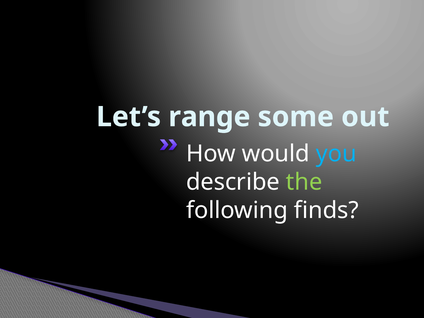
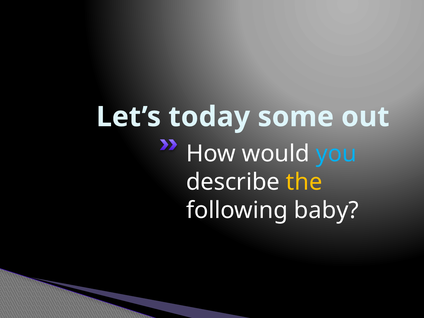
range: range -> today
the colour: light green -> yellow
finds: finds -> baby
